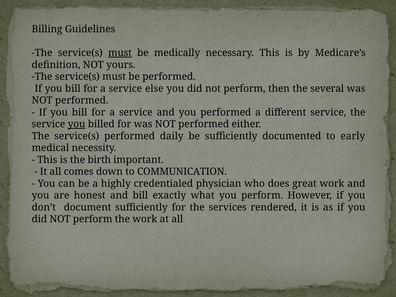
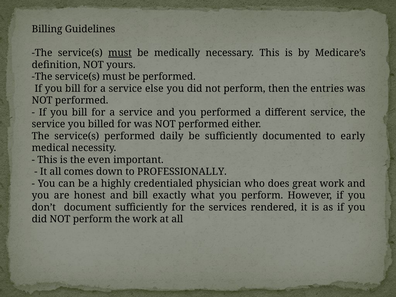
several: several -> entries
you at (77, 124) underline: present -> none
birth: birth -> even
COMMUNICATION: COMMUNICATION -> PROFESSIONALLY
